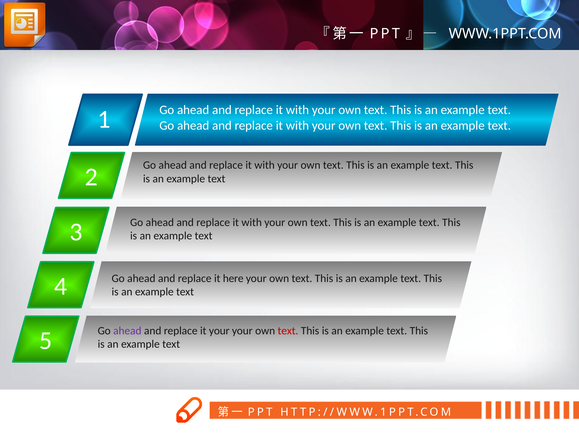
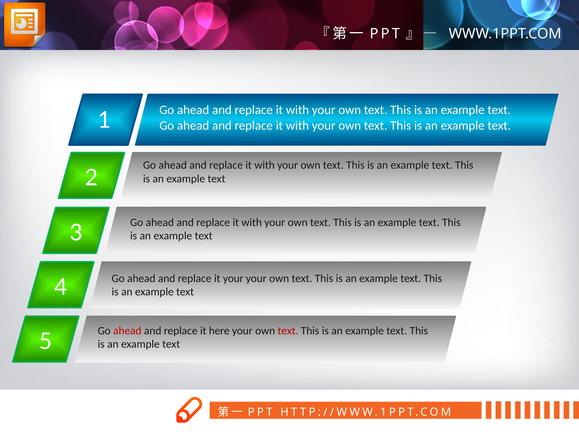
it here: here -> your
ahead at (127, 331) colour: purple -> red
it your: your -> here
